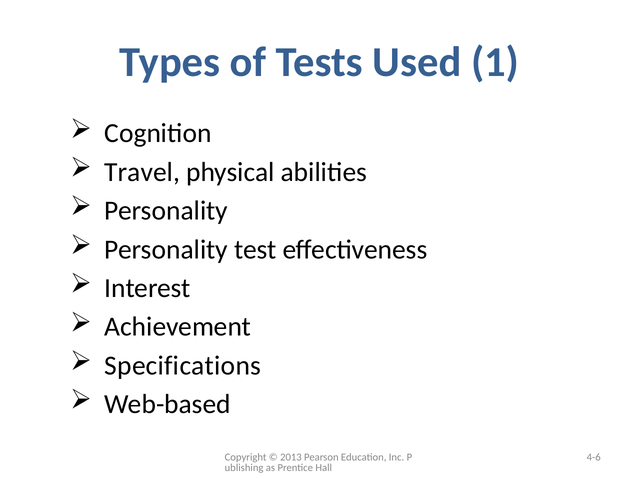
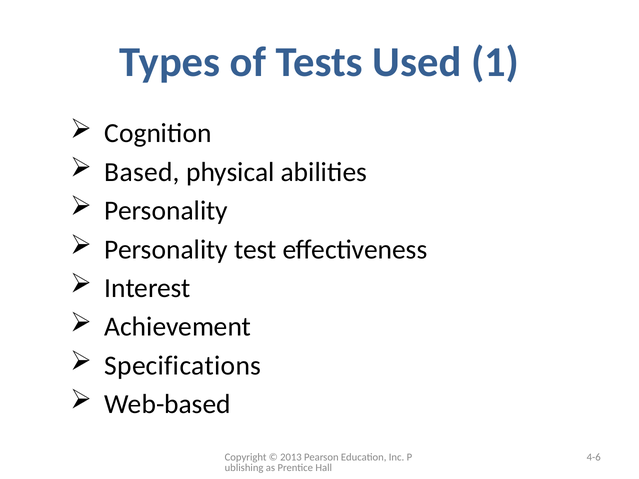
Travel: Travel -> Based
